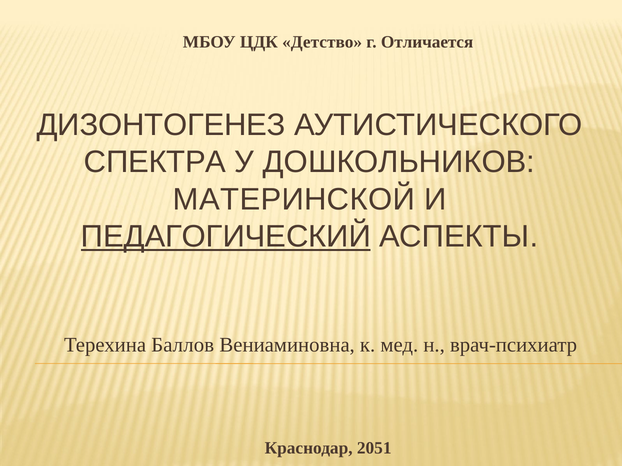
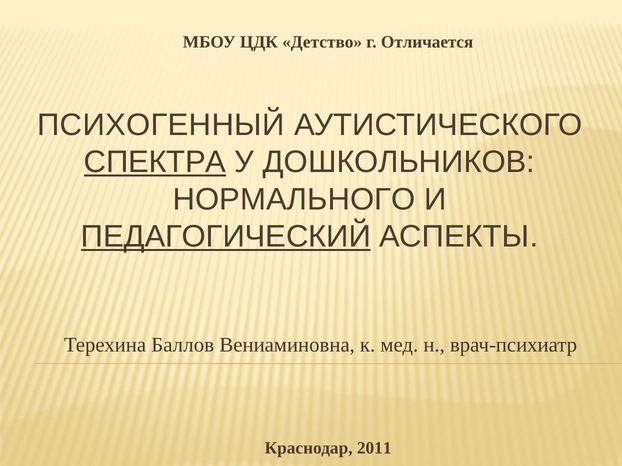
ДИЗОНТОГЕНЕЗ: ДИЗОНТОГЕНЕЗ -> ПСИХОГЕННЫЙ
СПЕКТРА underline: none -> present
МАТЕРИНСКОЙ: МАТЕРИНСКОЙ -> НОРМАЛЬНОГО
2051: 2051 -> 2011
